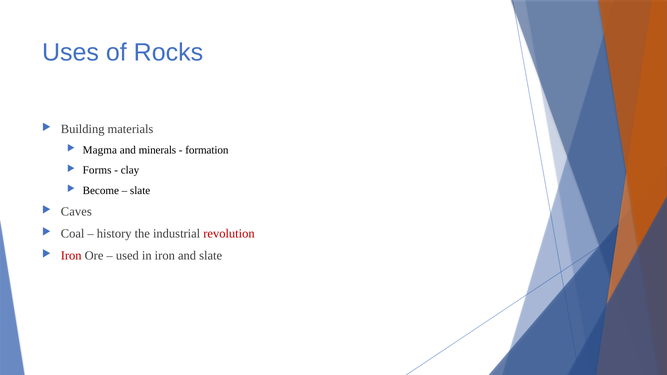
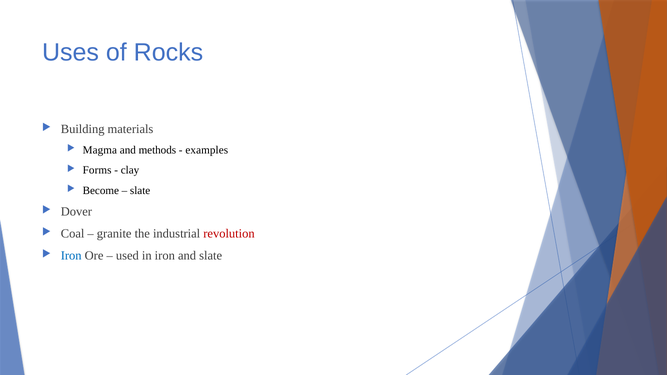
minerals: minerals -> methods
formation: formation -> examples
Caves: Caves -> Dover
history: history -> granite
Iron at (71, 256) colour: red -> blue
